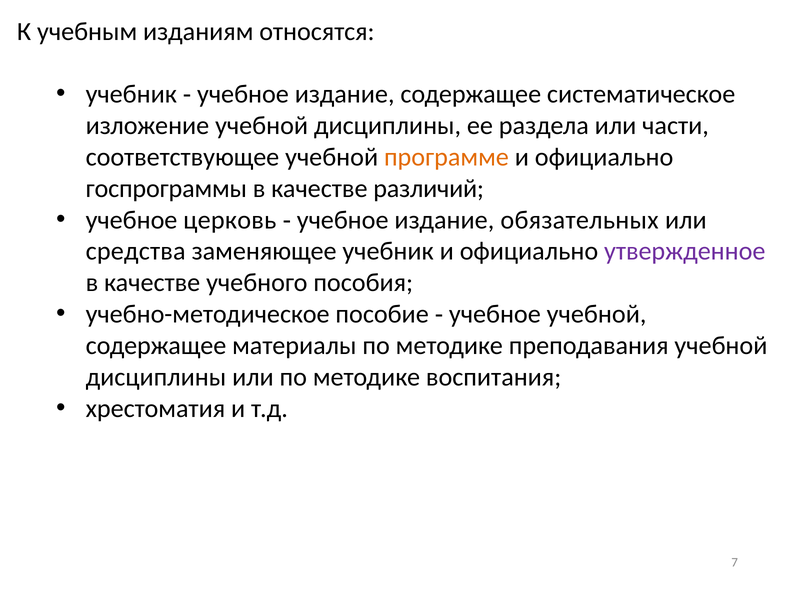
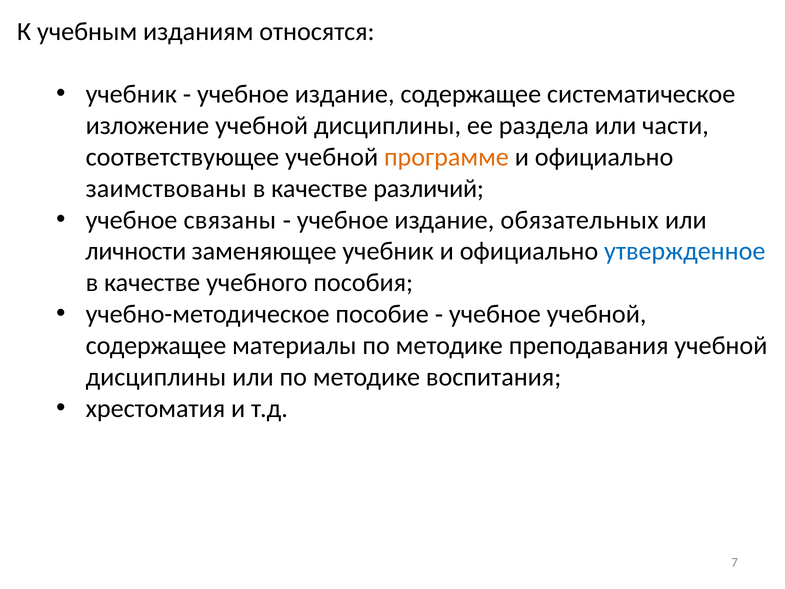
госпрограммы: госпрограммы -> заимствованы
церковь: церковь -> связаны
средства: средства -> личности
утвержденное colour: purple -> blue
